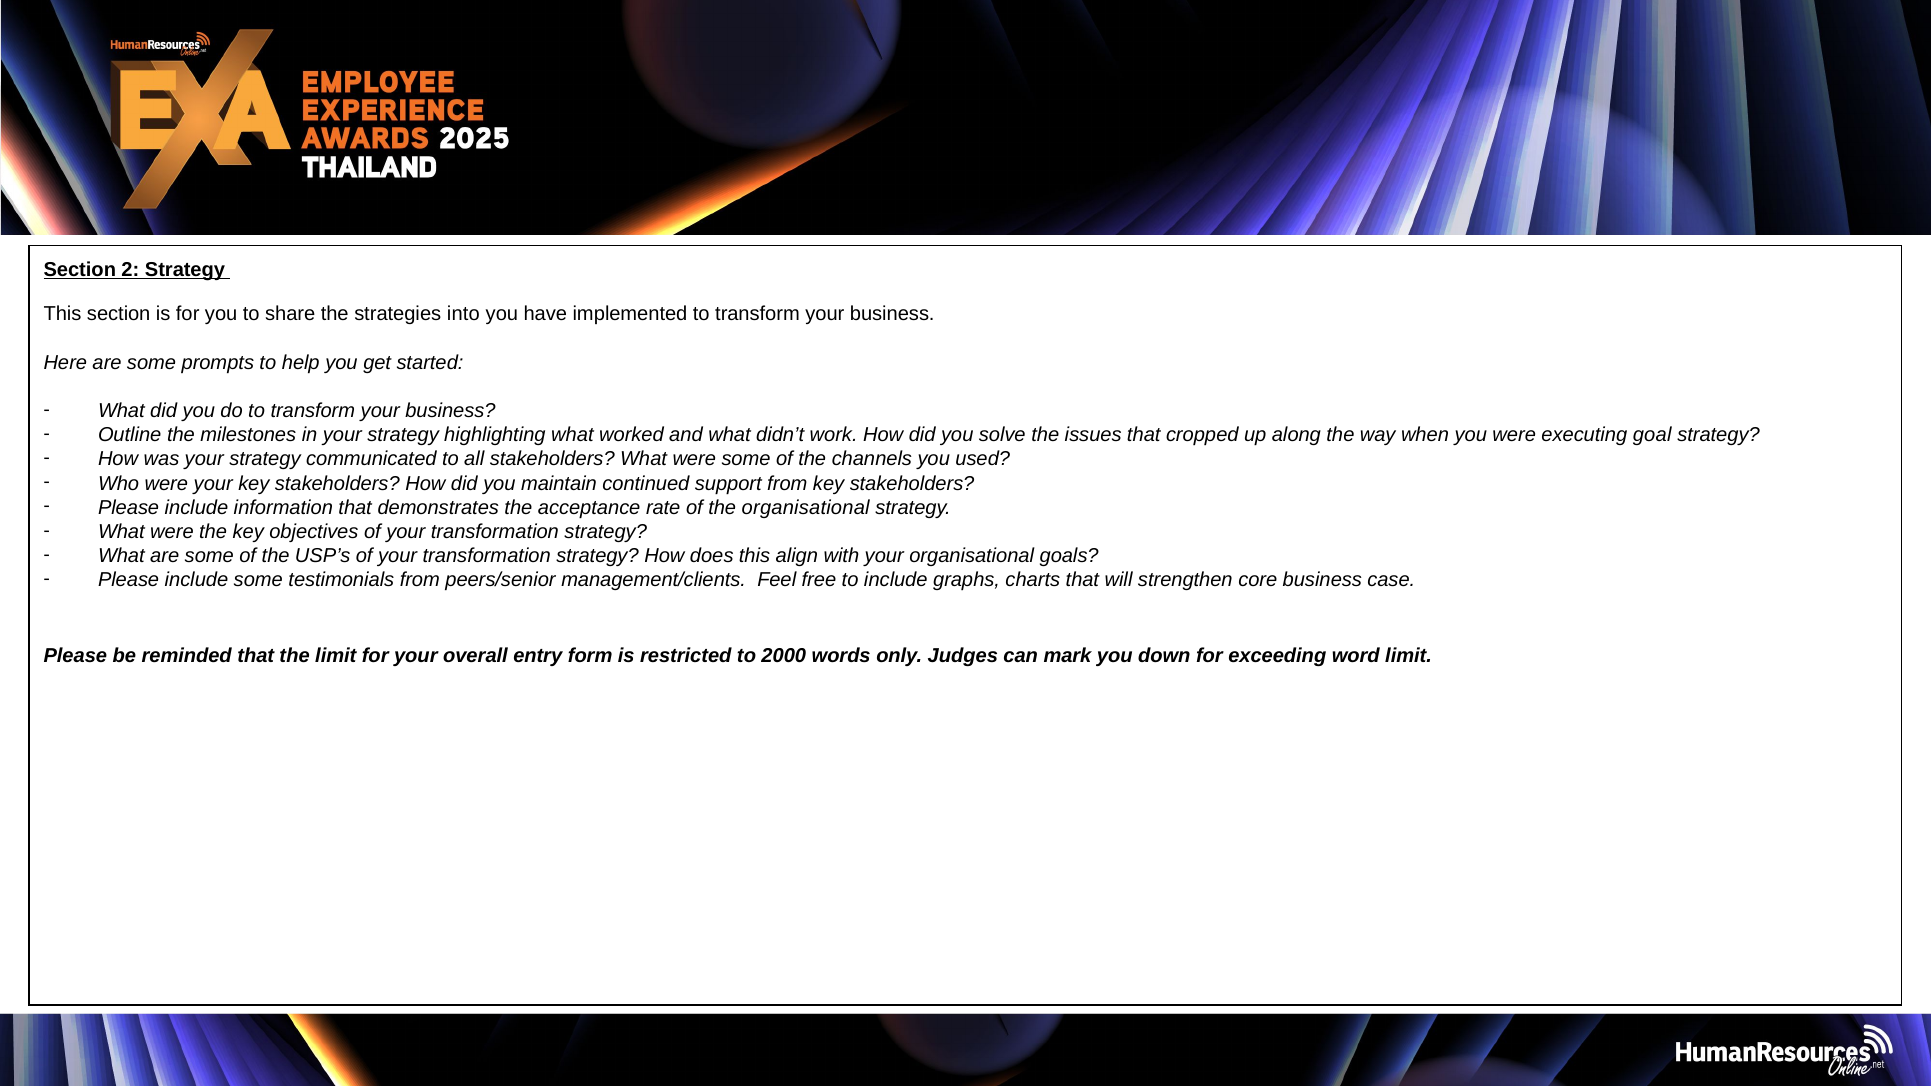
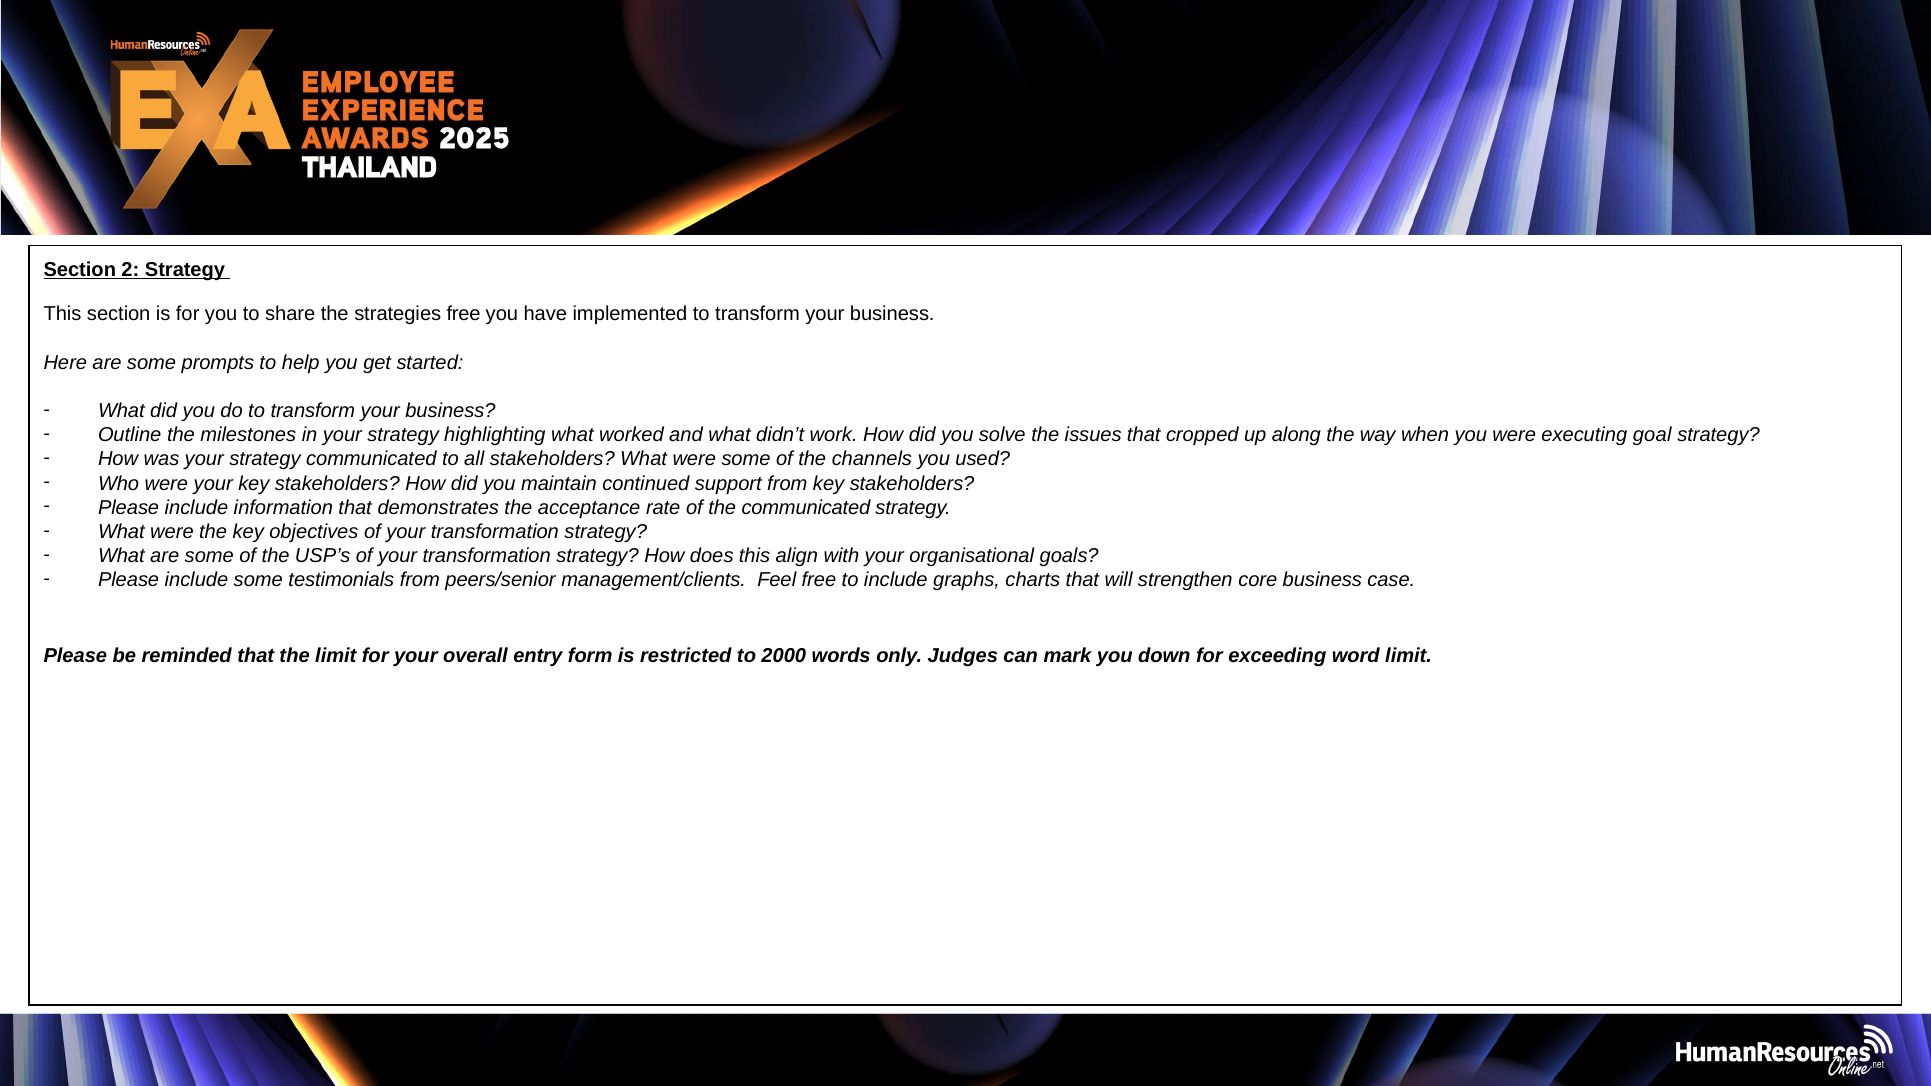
strategies into: into -> free
the organisational: organisational -> communicated
